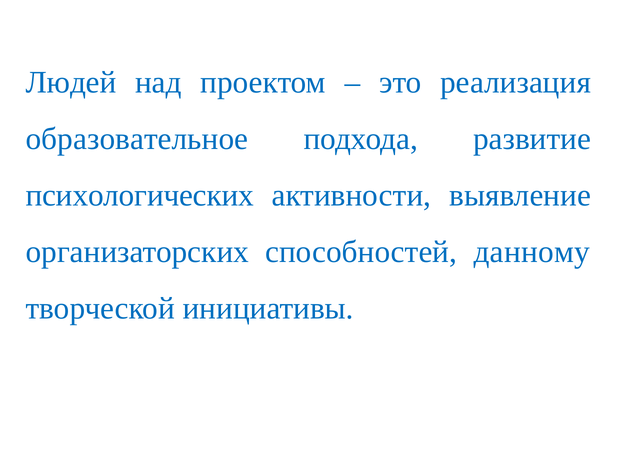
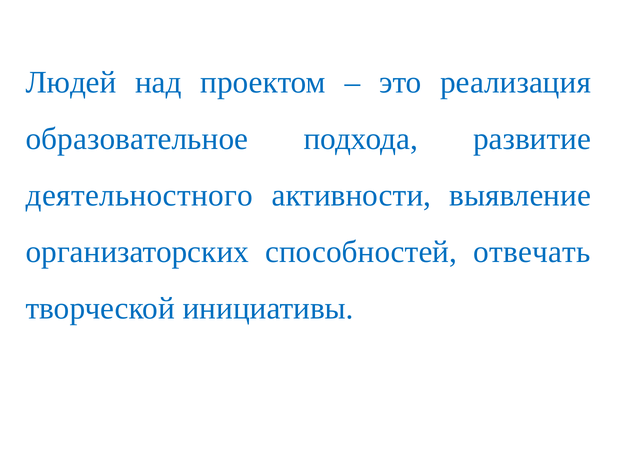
психологических: психологических -> деятельностного
данному: данному -> отвечать
